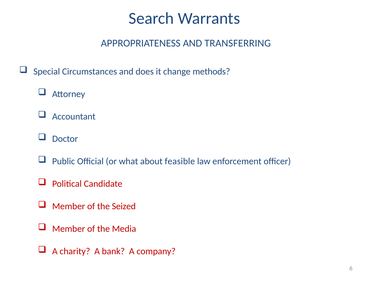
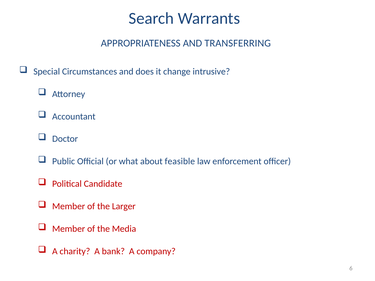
methods: methods -> intrusive
Seized: Seized -> Larger
